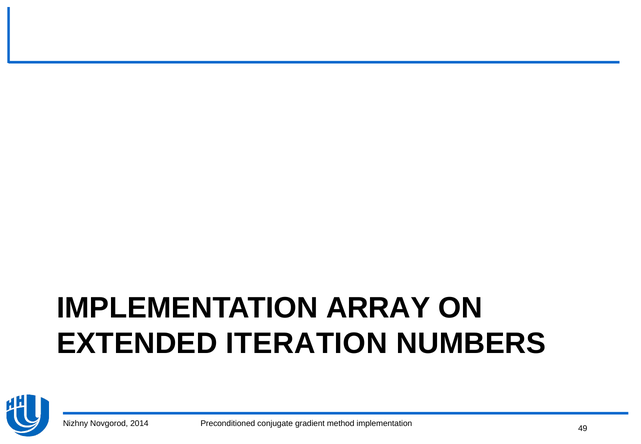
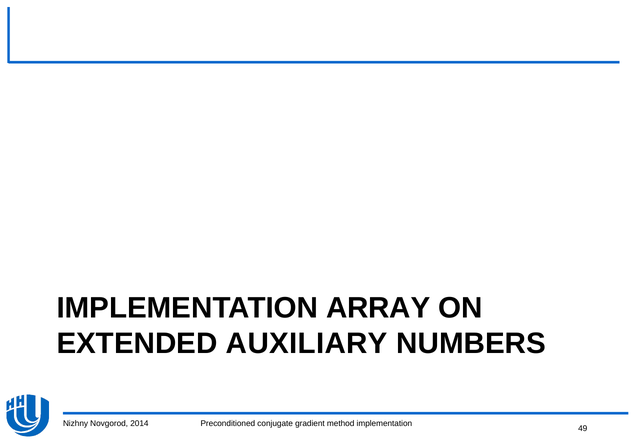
ITERATION: ITERATION -> AUXILIARY
